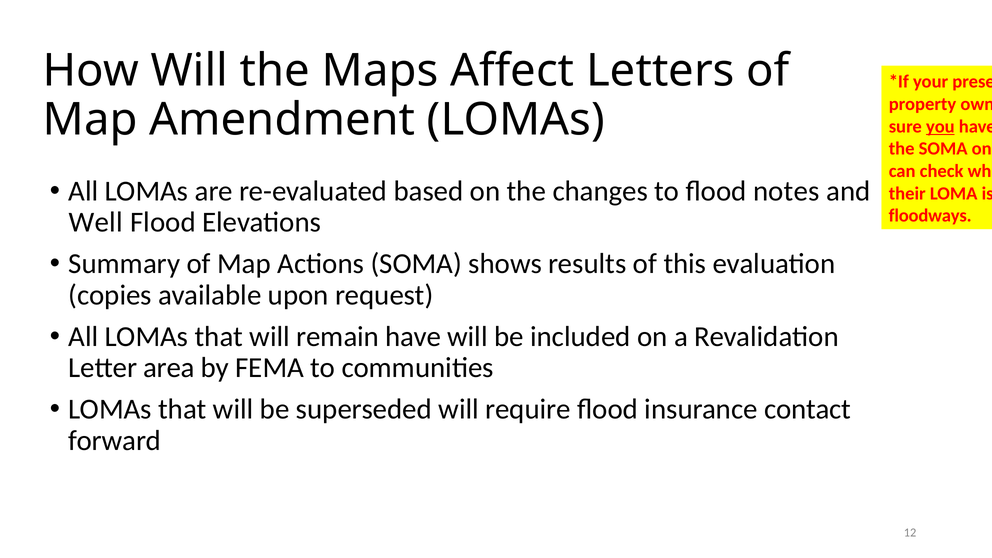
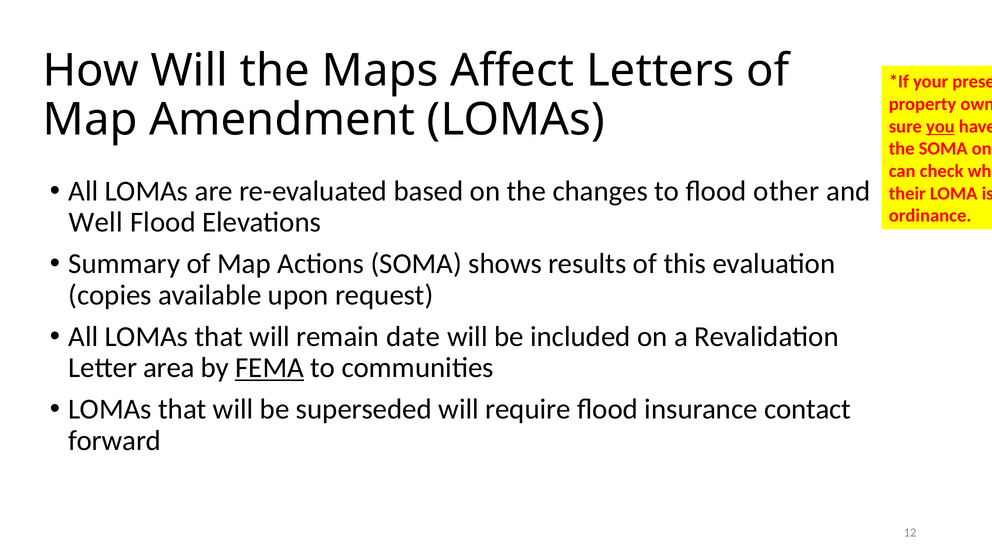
notes: notes -> other
floodways: floodways -> ordinance
remain have: have -> date
FEMA underline: none -> present
